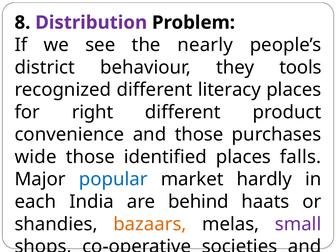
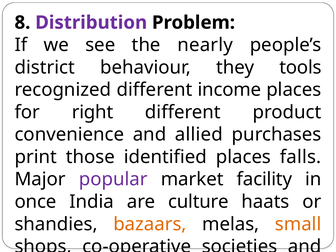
literacy: literacy -> income
and those: those -> allied
wide: wide -> print
popular colour: blue -> purple
hardly: hardly -> facility
each: each -> once
behind: behind -> culture
small colour: purple -> orange
